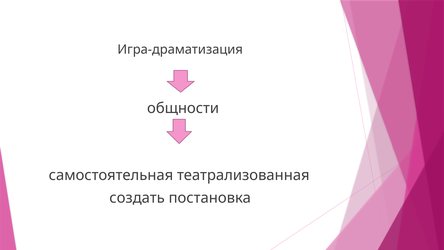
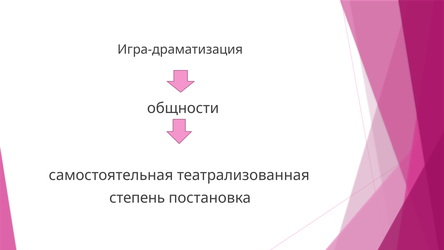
создать: создать -> степень
